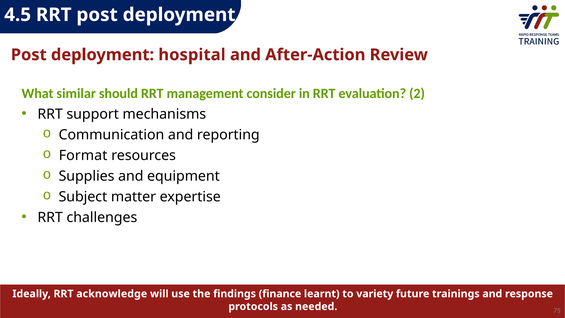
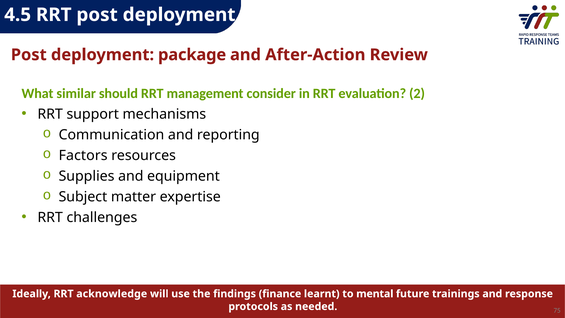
deployment hospital: hospital -> package
Format: Format -> Factors
variety: variety -> mental
